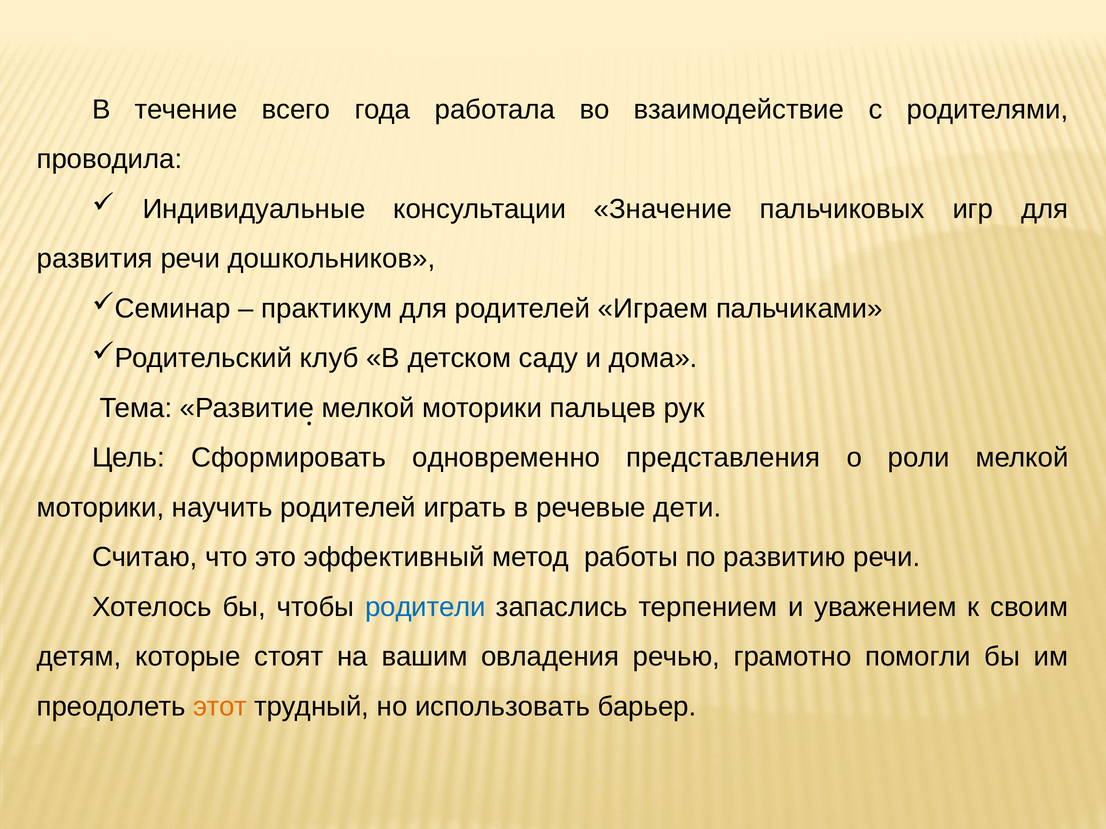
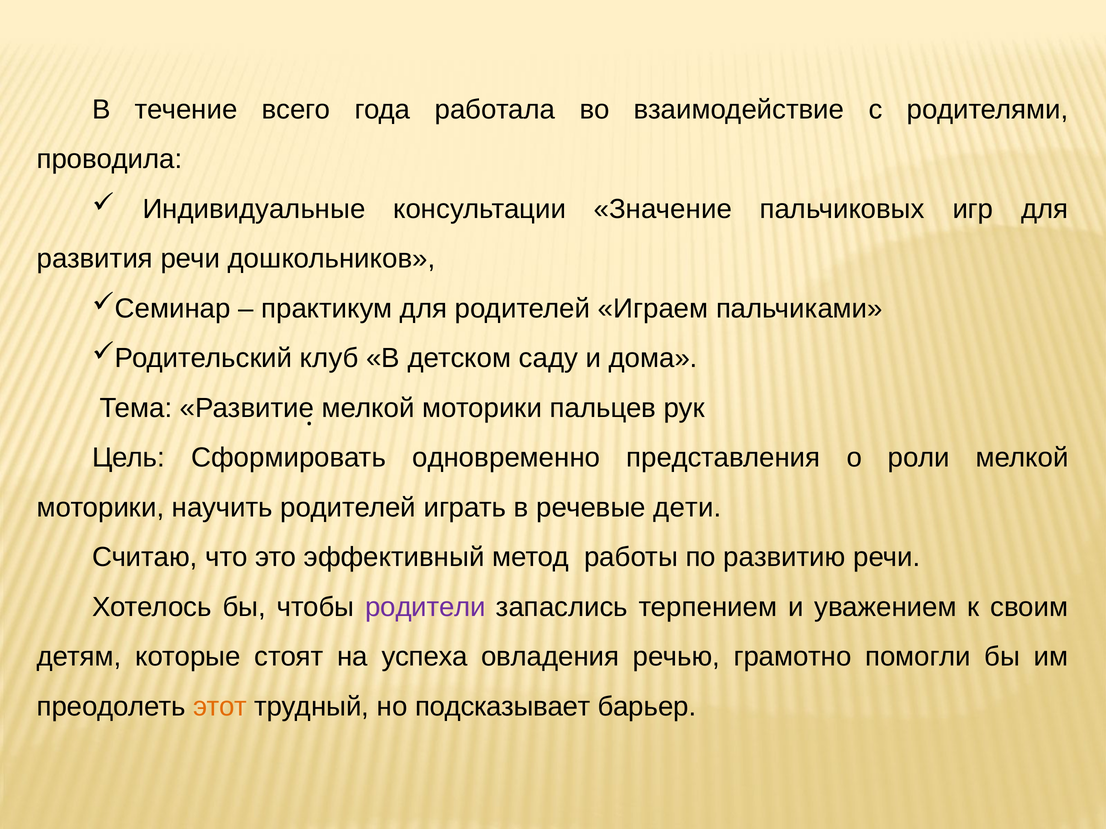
родители colour: blue -> purple
вашим: вашим -> успеха
использовать: использовать -> подсказывает
